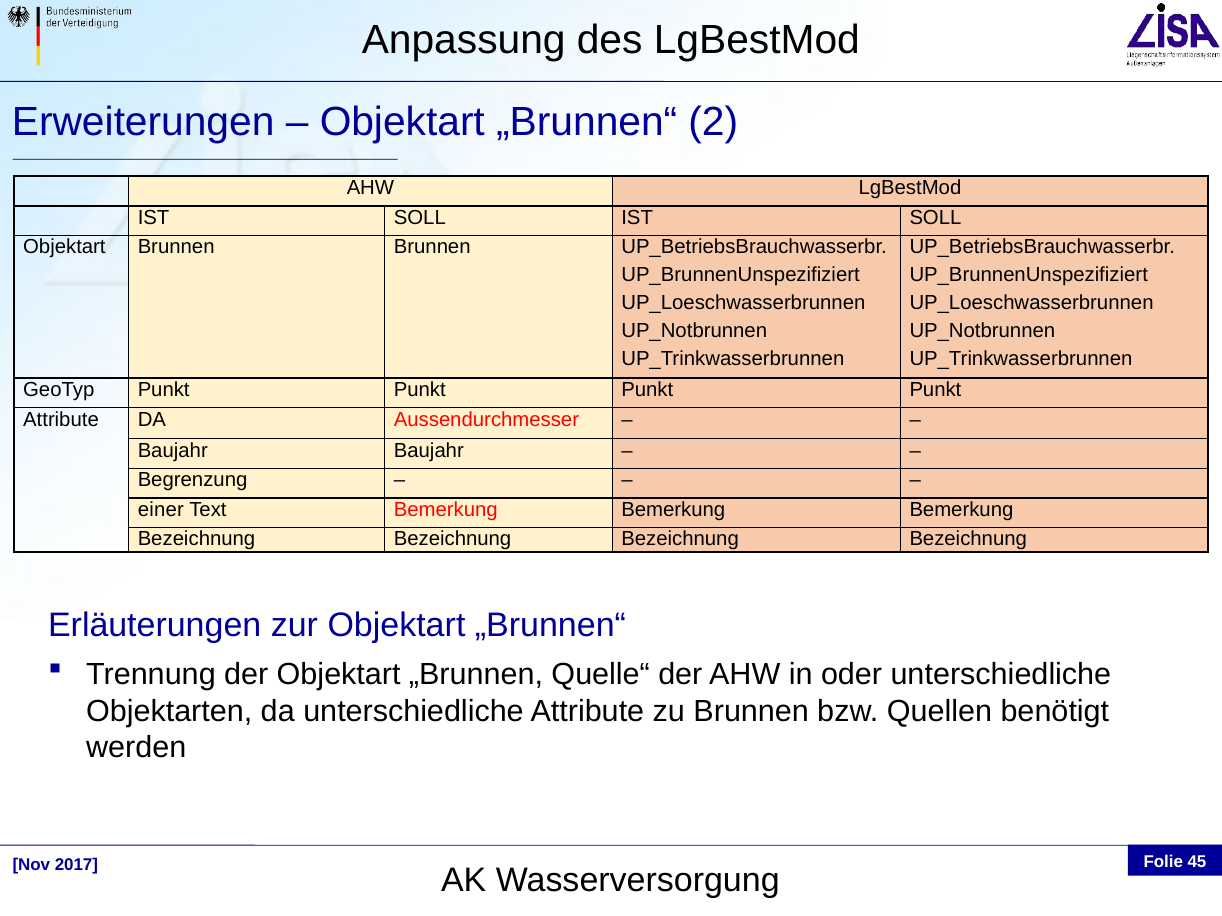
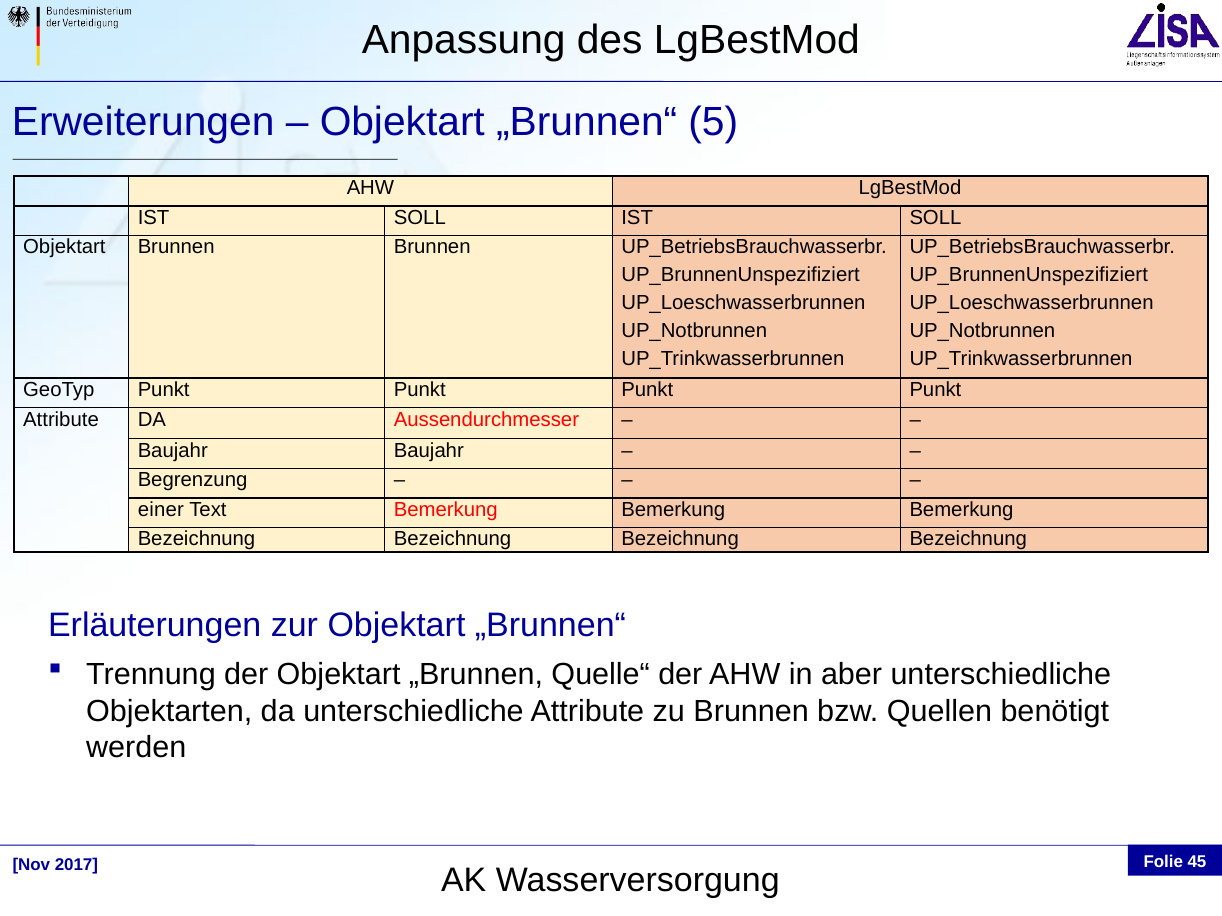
2: 2 -> 5
oder: oder -> aber
